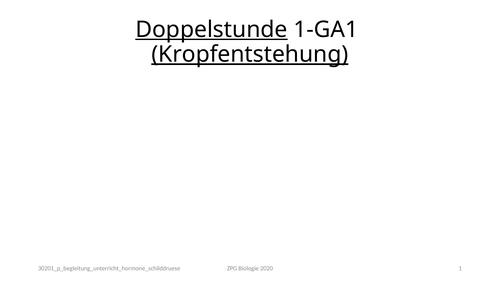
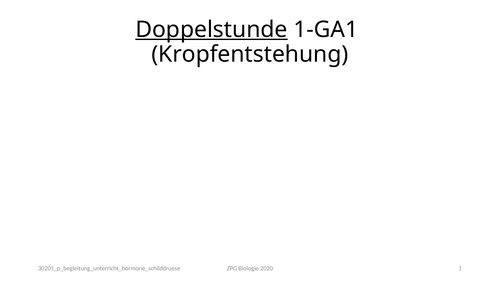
Kropfentstehung underline: present -> none
